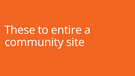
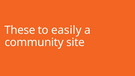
entire: entire -> easily
